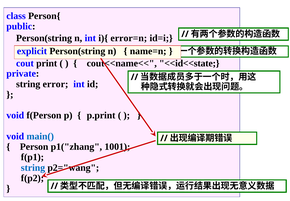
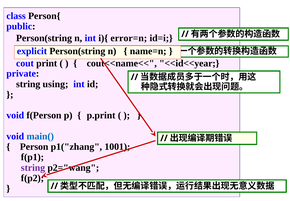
<<id<<state: <<id<<state -> <<id<<year
error: error -> using
string at (33, 167) colour: blue -> purple
